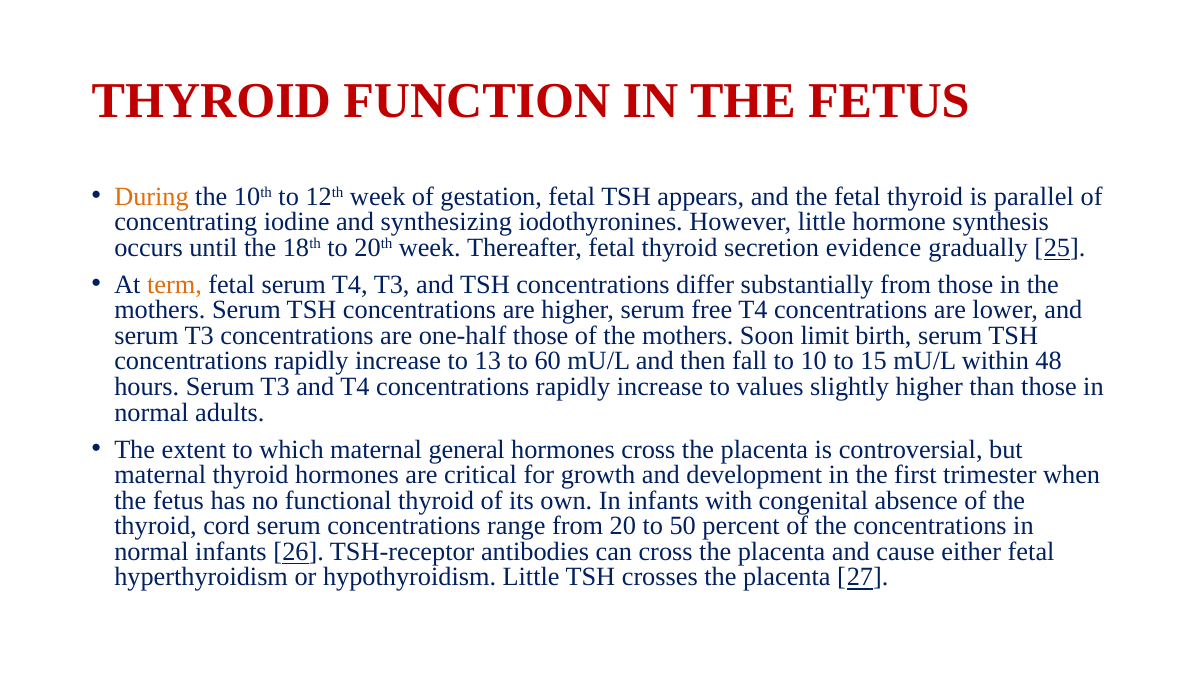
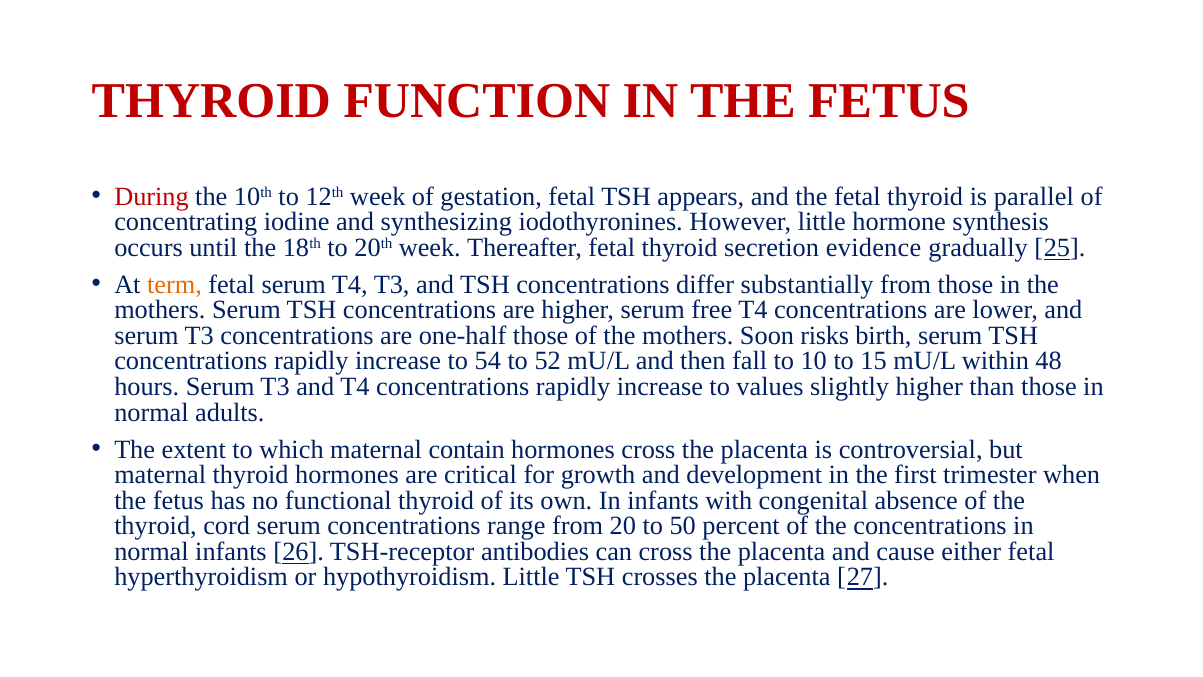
During colour: orange -> red
limit: limit -> risks
13: 13 -> 54
60: 60 -> 52
general: general -> contain
